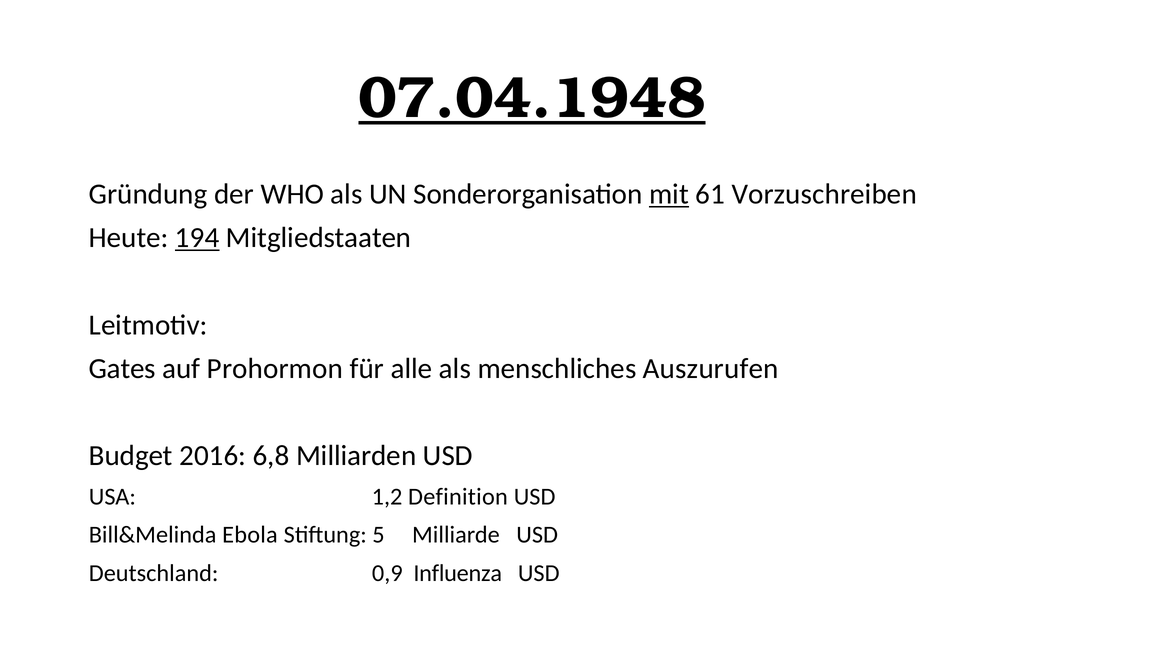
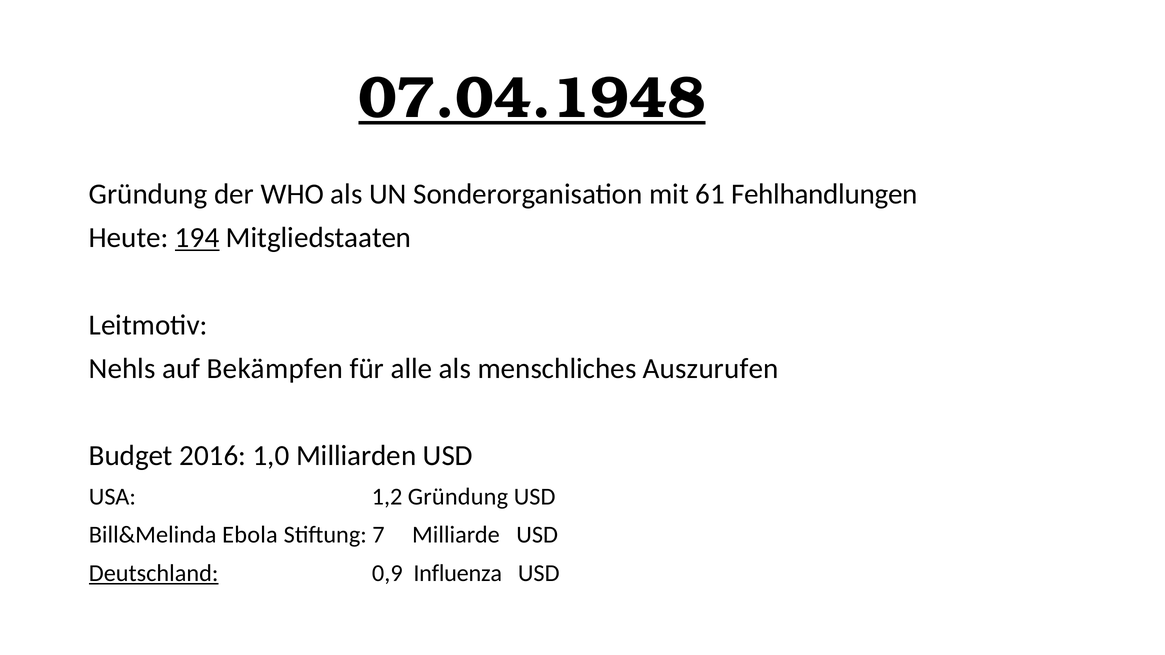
mit underline: present -> none
Vorzuschreiben: Vorzuschreiben -> Fehlhandlungen
Gates: Gates -> Nehls
Prohormon: Prohormon -> Bekämpfen
6,8: 6,8 -> 1,0
1,2 Definition: Definition -> Gründung
5: 5 -> 7
Deutschland underline: none -> present
